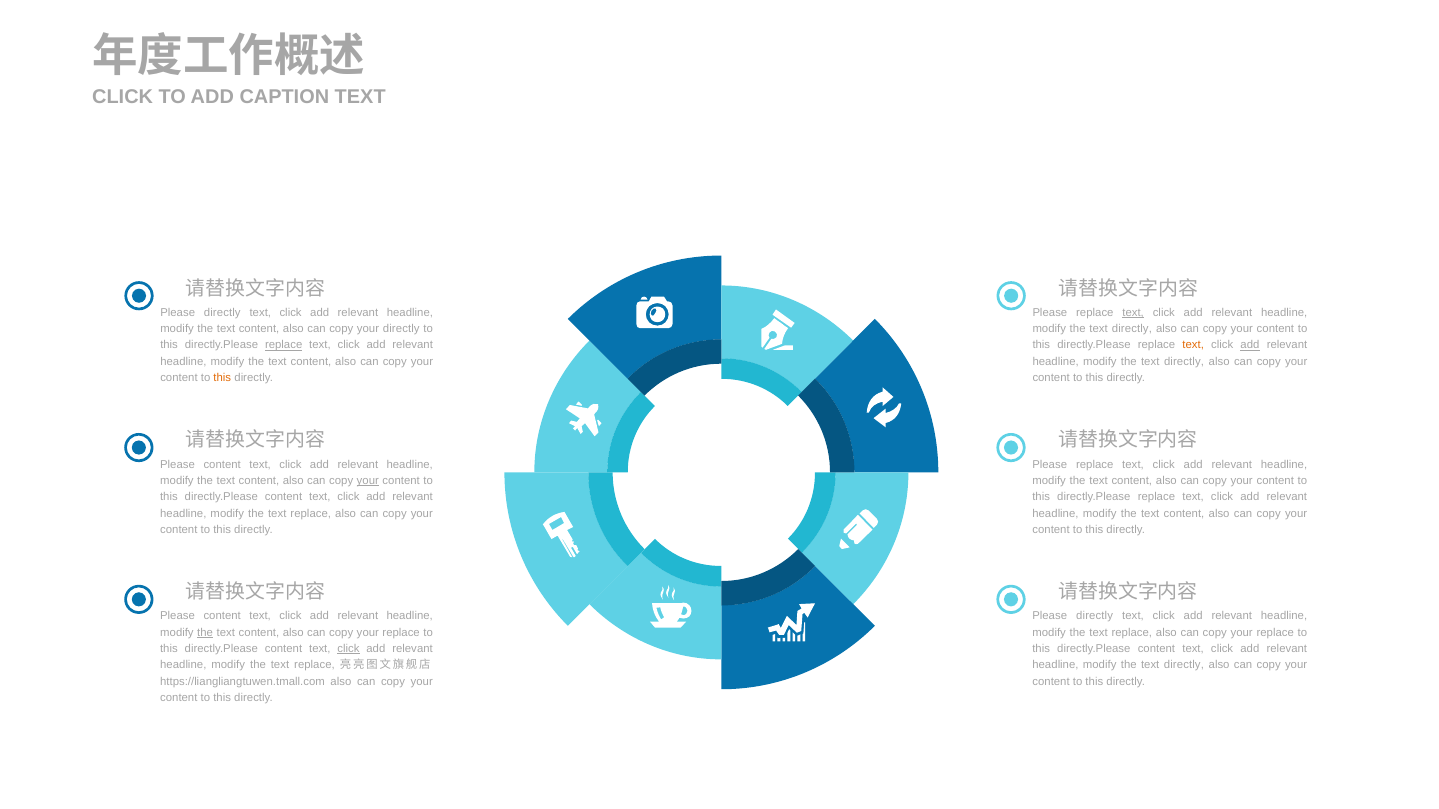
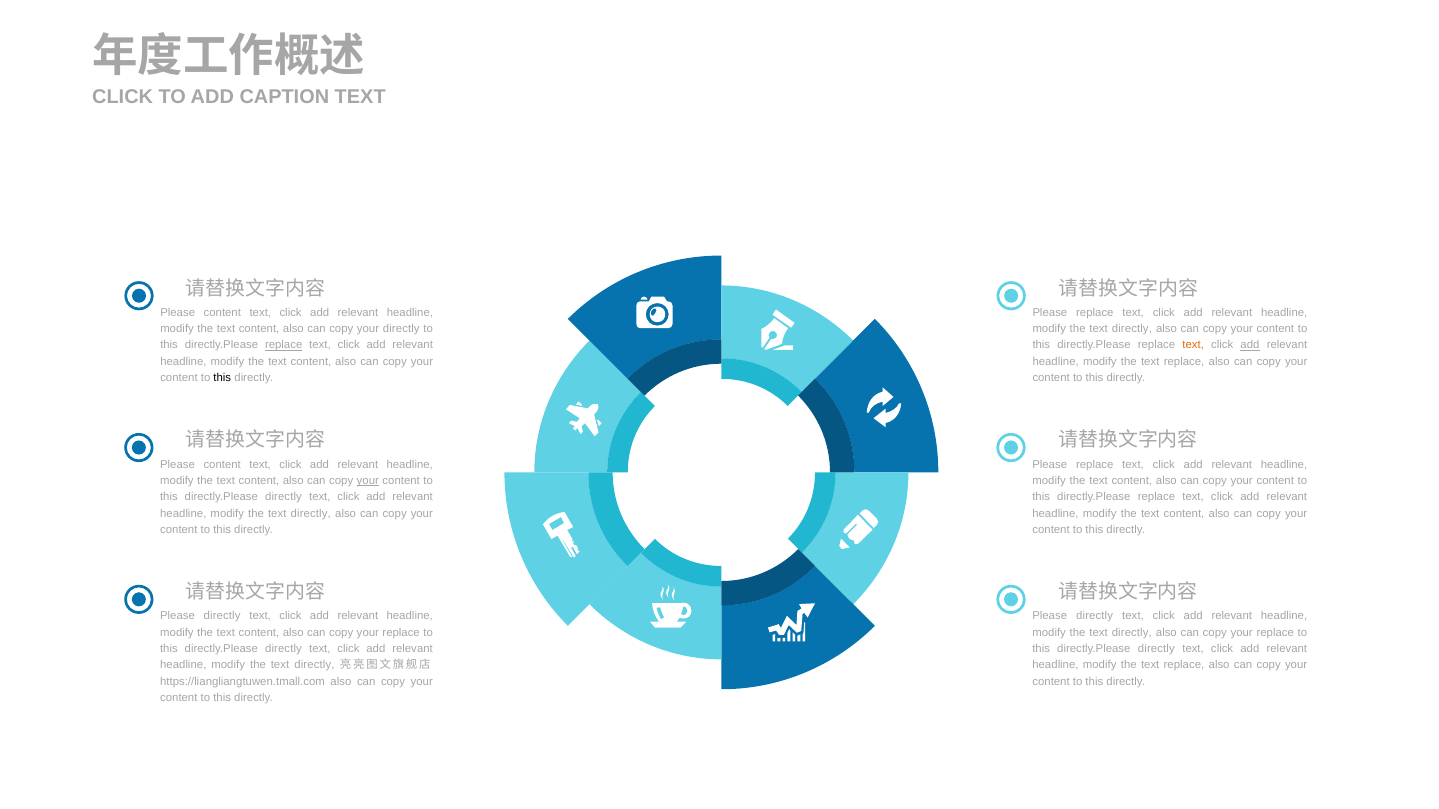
directly at (222, 313): directly -> content
text at (1133, 313) underline: present -> none
directly at (1184, 362): directly -> replace
this at (222, 378) colour: orange -> black
content at (284, 497): content -> directly
replace at (311, 514): replace -> directly
content at (222, 617): content -> directly
the at (205, 633) underline: present -> none
replace at (1132, 633): replace -> directly
content at (284, 649): content -> directly
click at (348, 649) underline: present -> none
content at (1156, 649): content -> directly
replace at (314, 665): replace -> directly
directly at (1184, 665): directly -> replace
